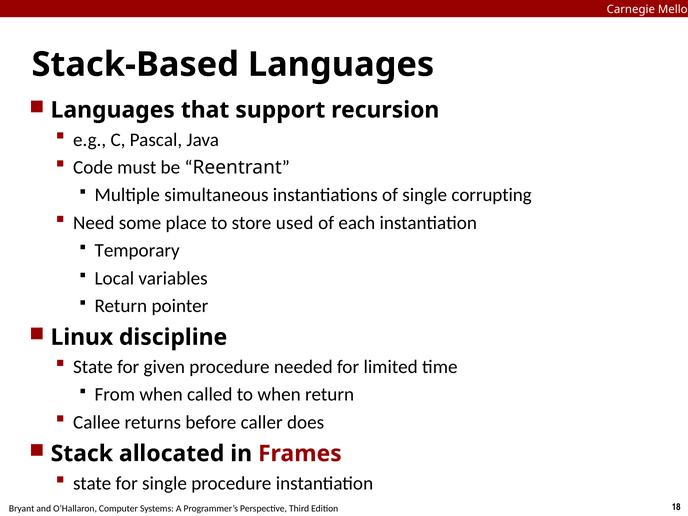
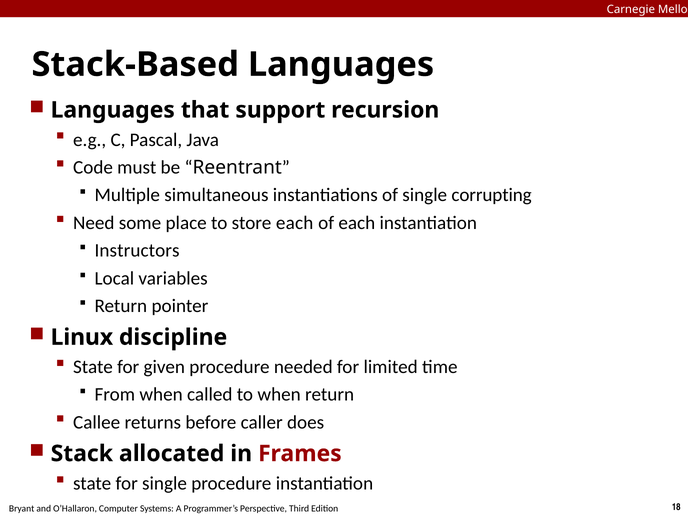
store used: used -> each
Temporary: Temporary -> Instructors
